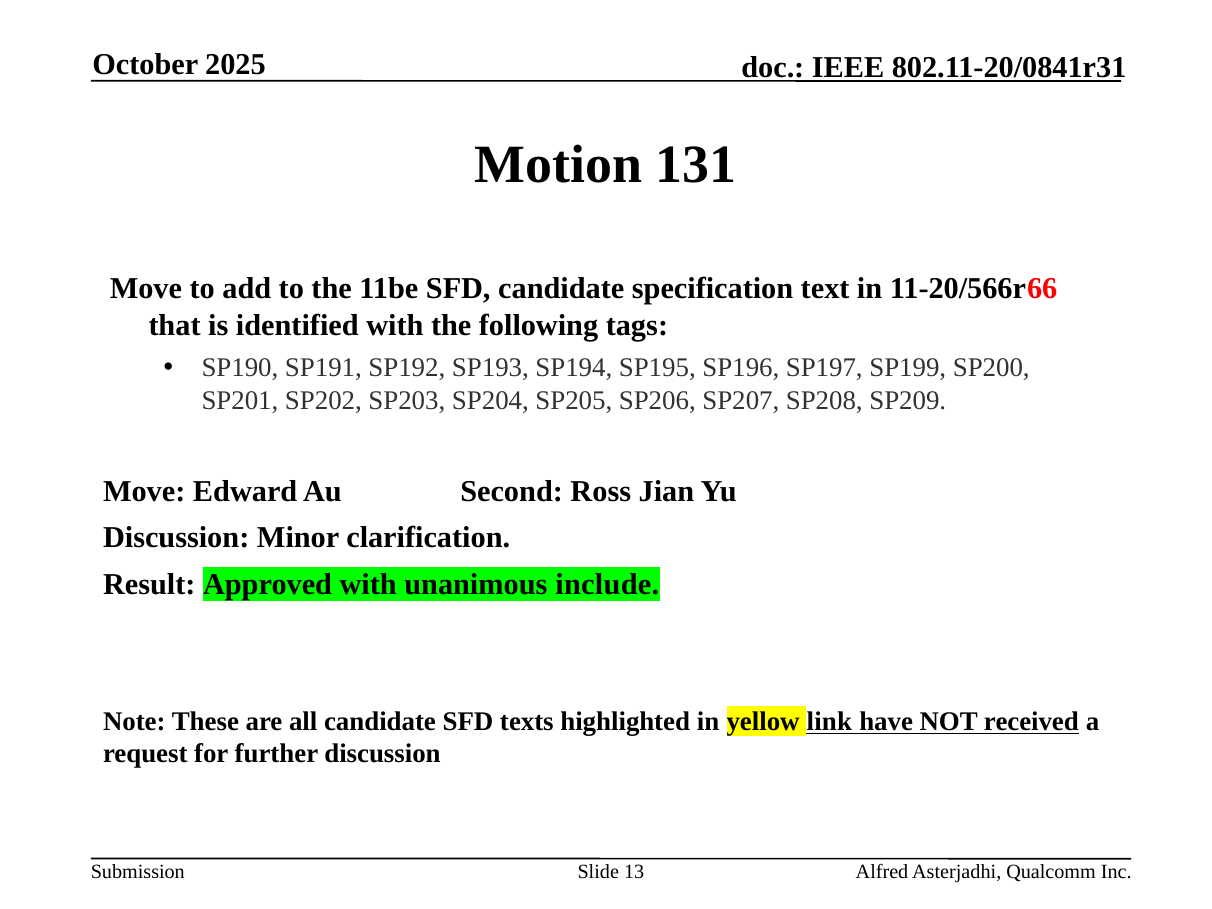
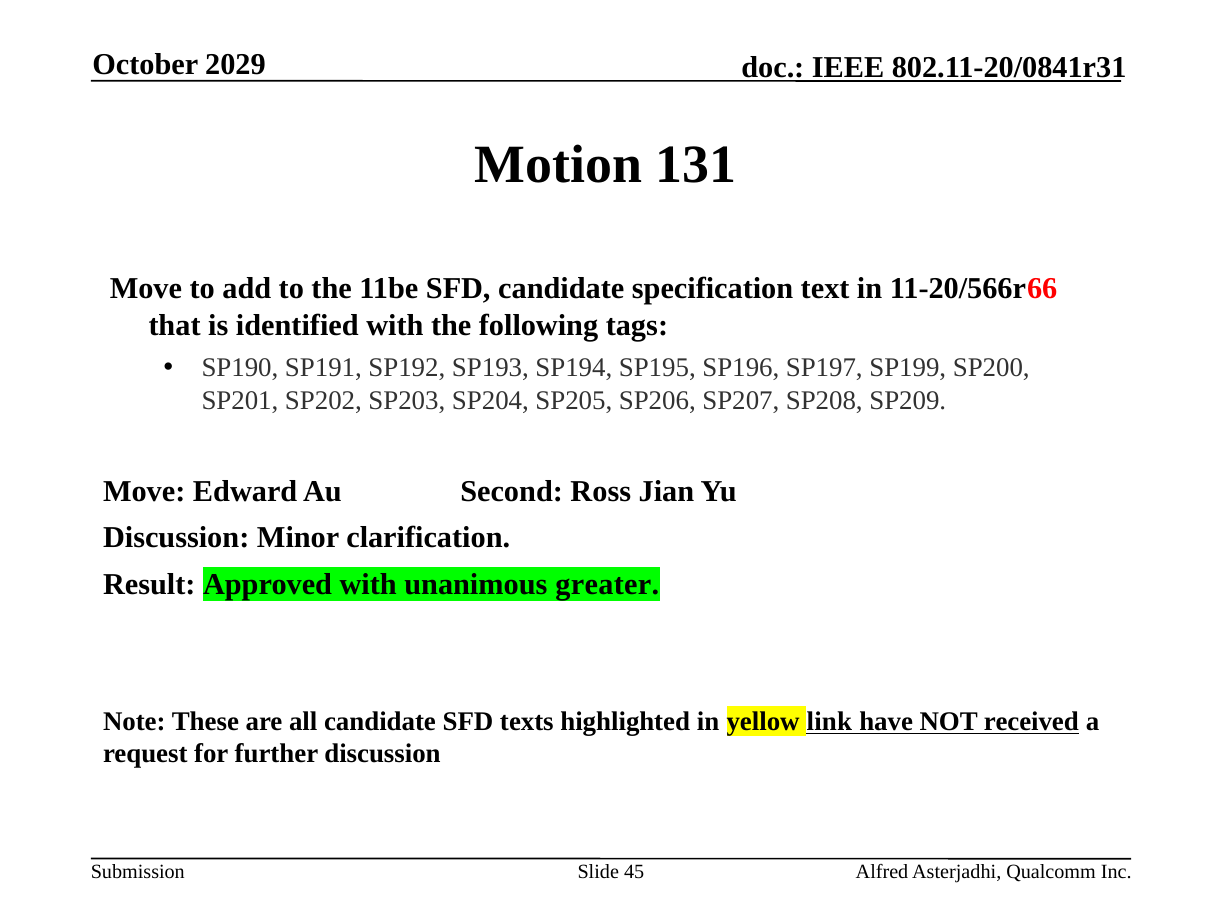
2025: 2025 -> 2029
include: include -> greater
13: 13 -> 45
